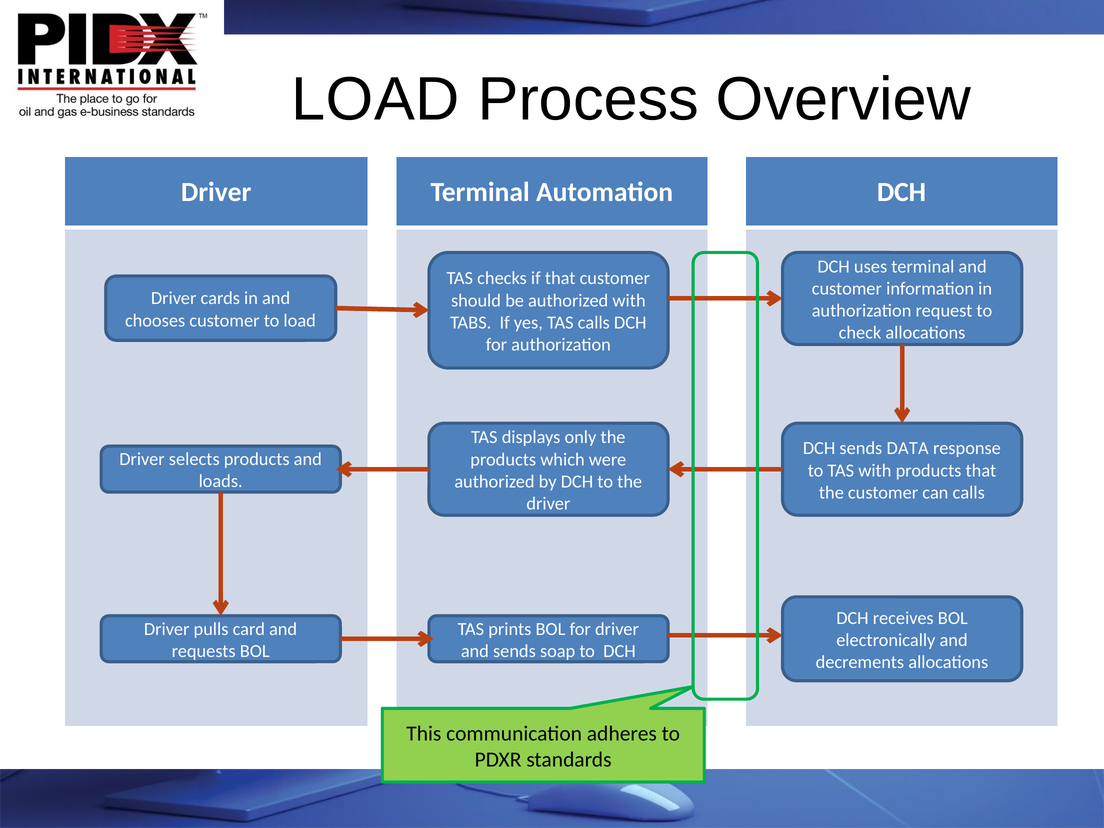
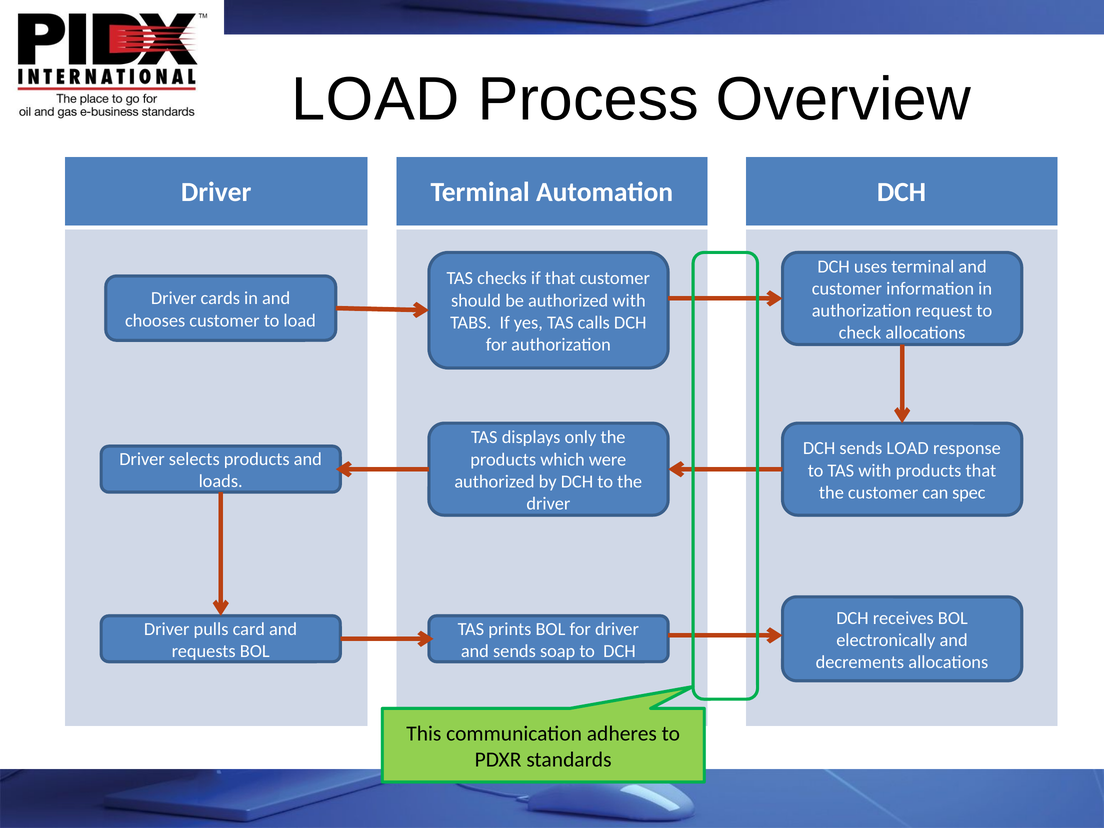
sends DATA: DATA -> LOAD
can calls: calls -> spec
